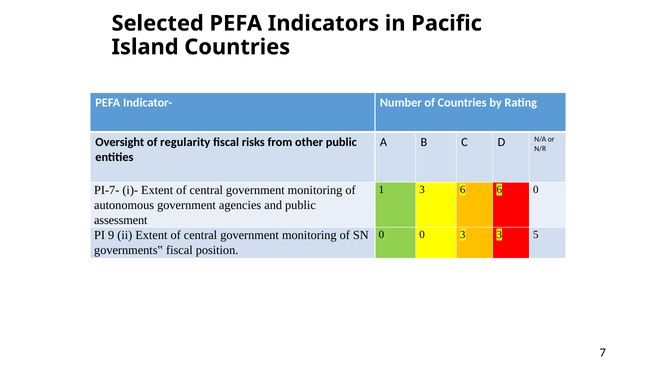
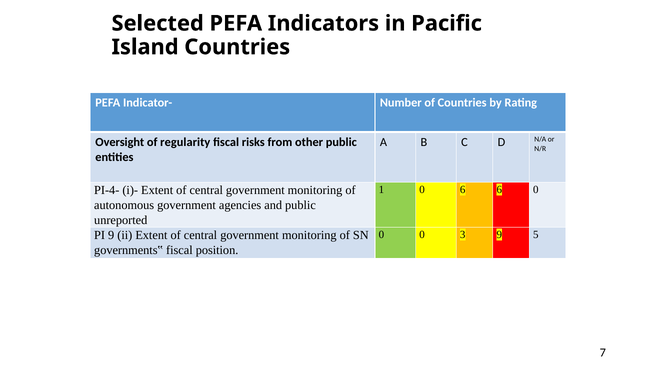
1 3: 3 -> 0
PI-7-: PI-7- -> PI-4-
assessment: assessment -> unreported
3 3: 3 -> 9
